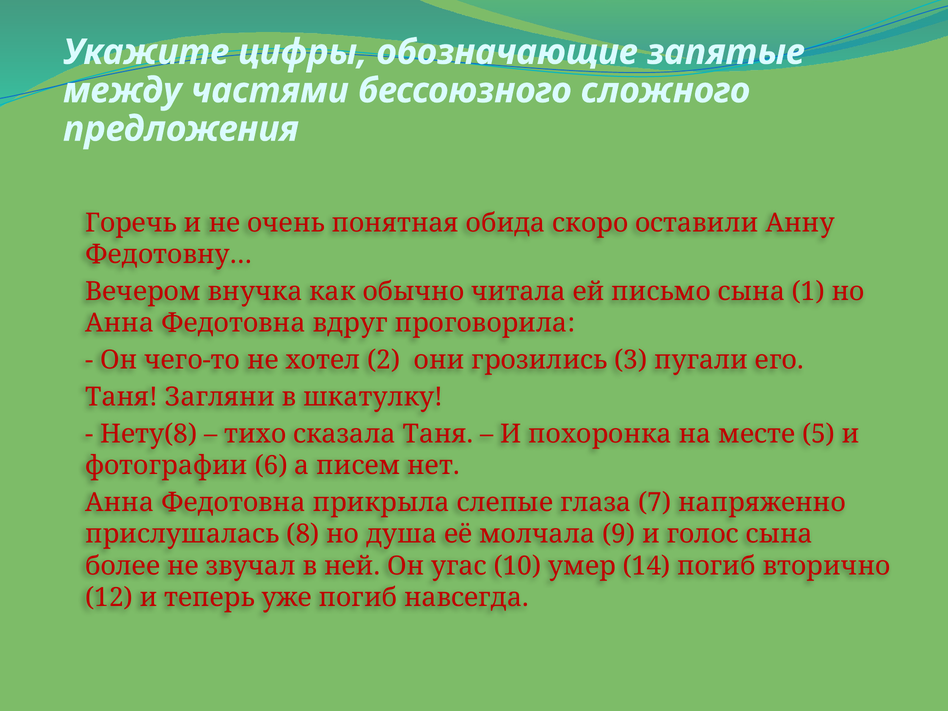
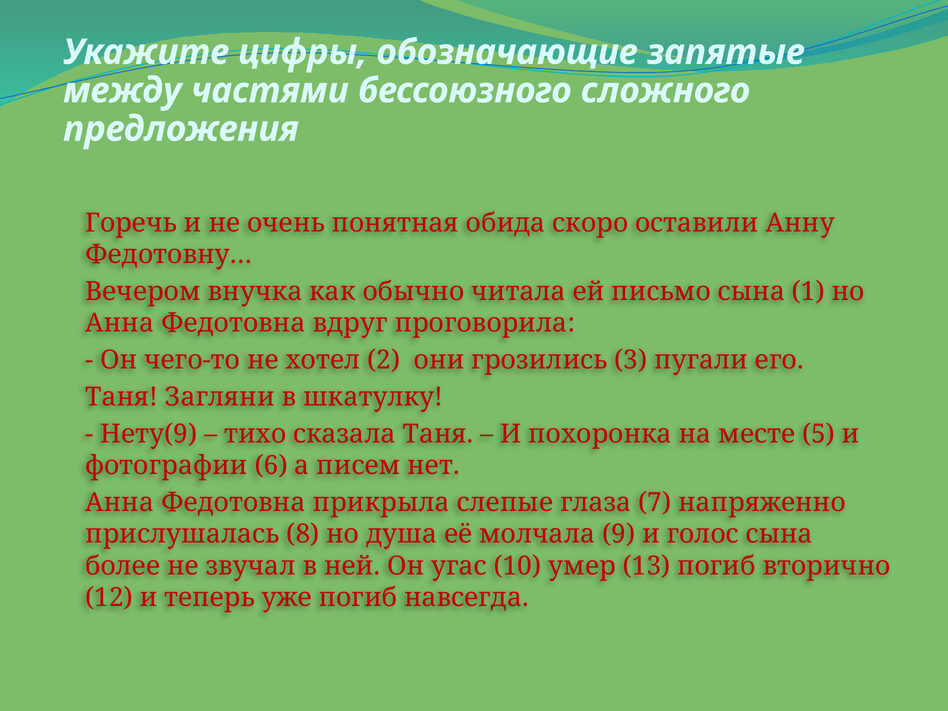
Нету(8: Нету(8 -> Нету(9
14: 14 -> 13
